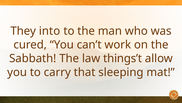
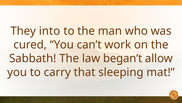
things’t: things’t -> began’t
